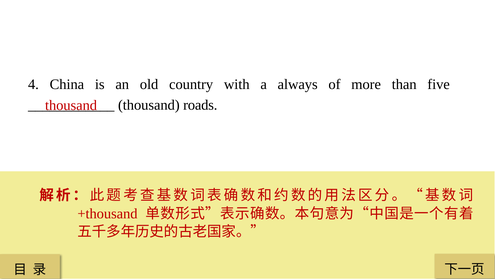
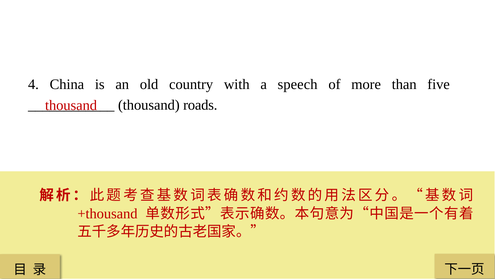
always: always -> speech
